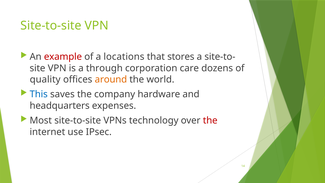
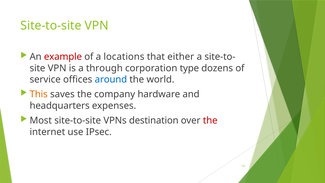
stores: stores -> either
care: care -> type
quality: quality -> service
around colour: orange -> blue
This colour: blue -> orange
technology: technology -> destination
